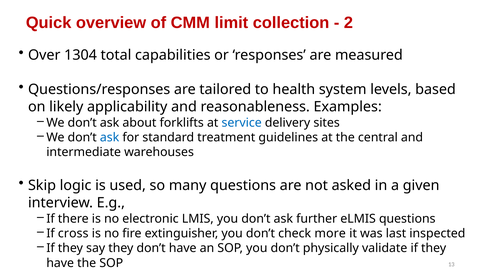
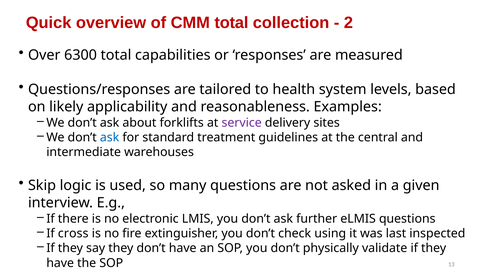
CMM limit: limit -> total
1304: 1304 -> 6300
service colour: blue -> purple
more: more -> using
